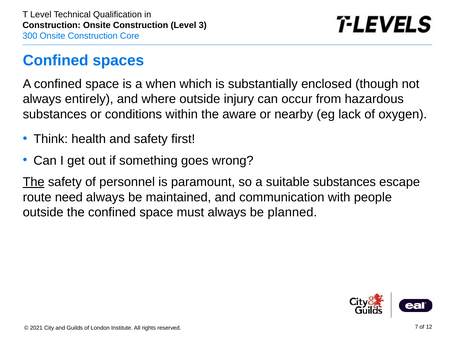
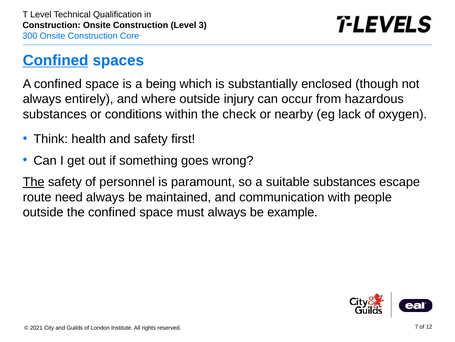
Confined at (56, 60) underline: none -> present
when: when -> being
aware: aware -> check
planned: planned -> example
